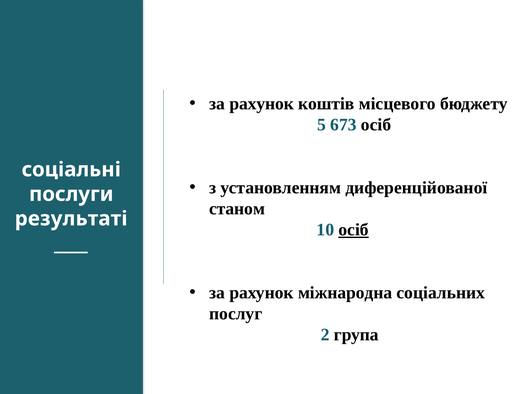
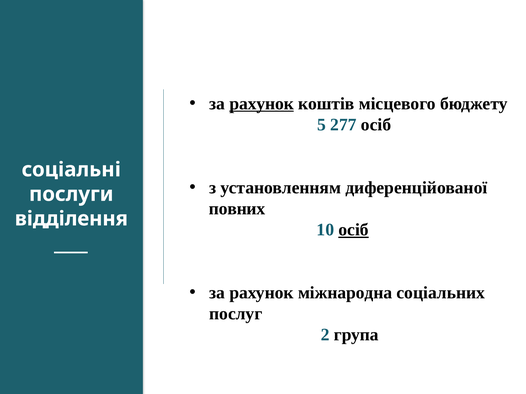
рахунок at (262, 104) underline: none -> present
673: 673 -> 277
станом: станом -> повних
результаті: результаті -> відділення
